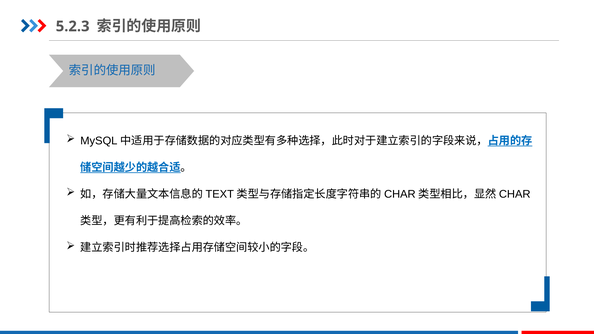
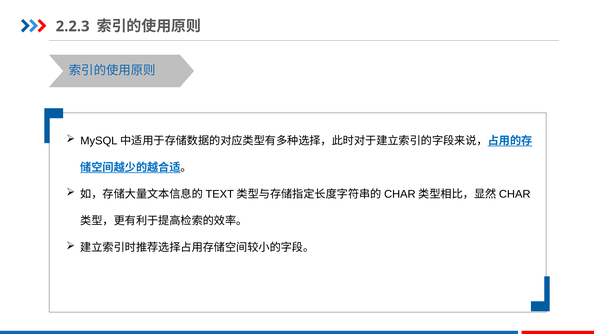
5.2.3: 5.2.3 -> 2.2.3
